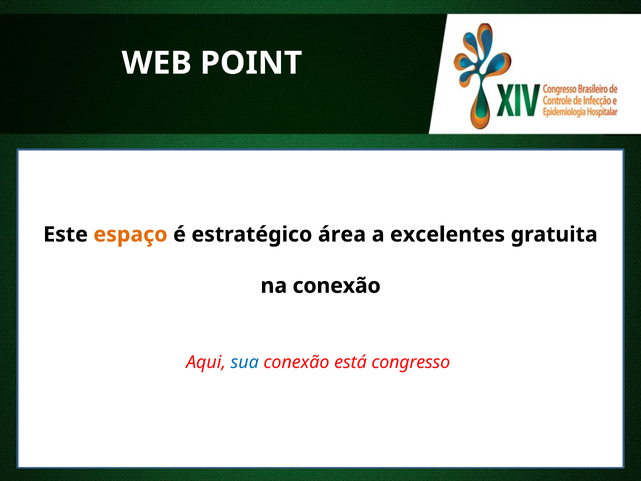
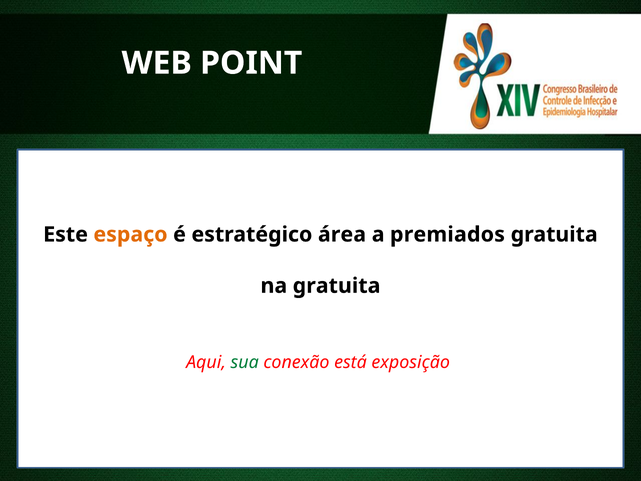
excelentes: excelentes -> premiados
na conexão: conexão -> gratuita
sua colour: blue -> green
congresso: congresso -> exposição
